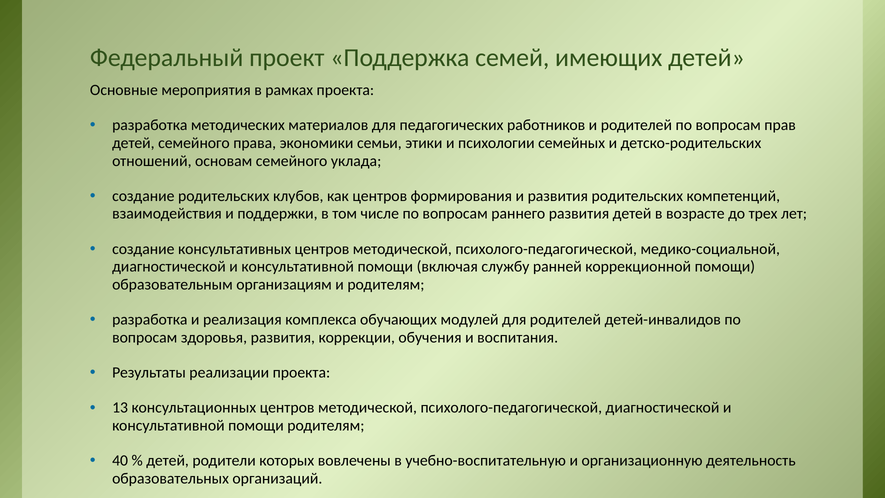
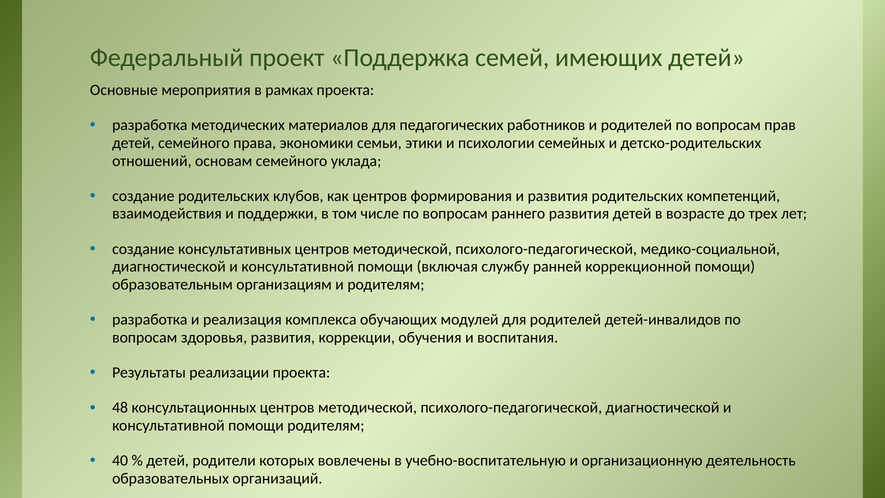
13: 13 -> 48
